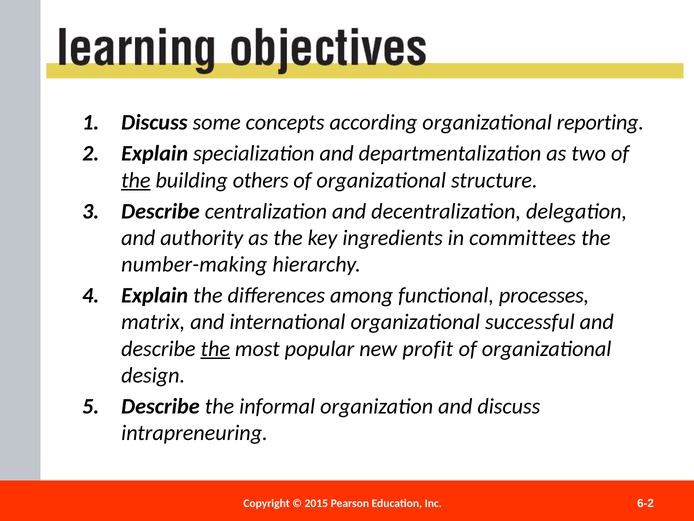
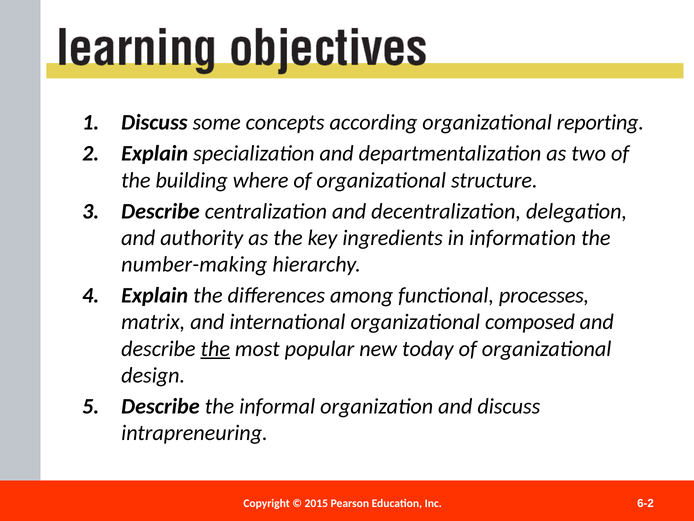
the at (136, 180) underline: present -> none
others: others -> where
committees: committees -> information
successful: successful -> composed
profit: profit -> today
